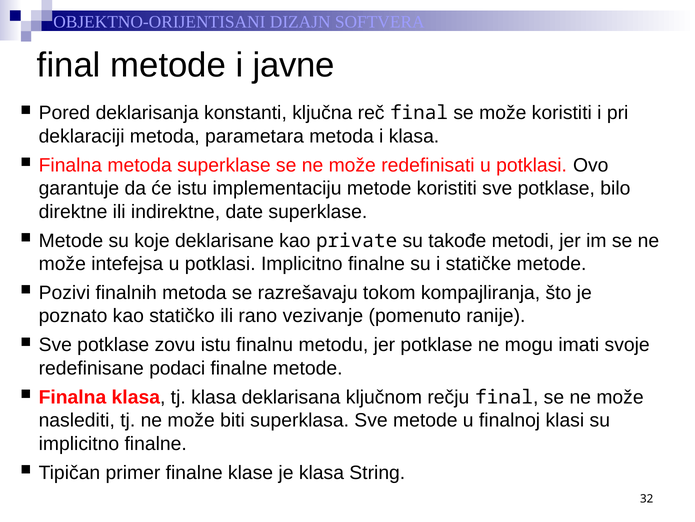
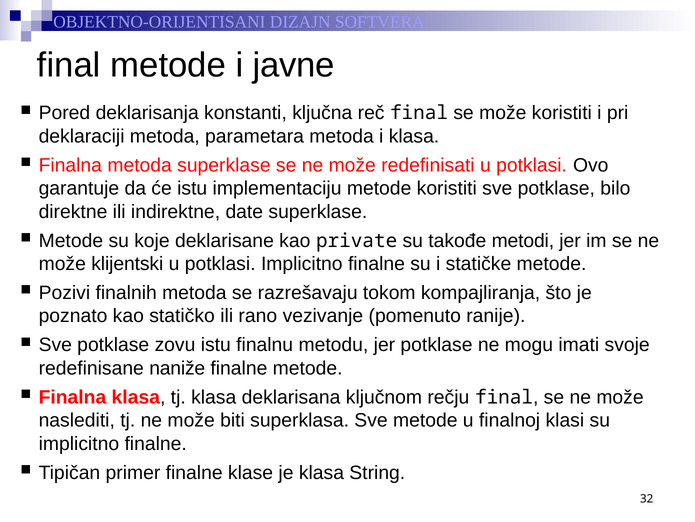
intefejsa: intefejsa -> klijentski
podaci: podaci -> naniže
